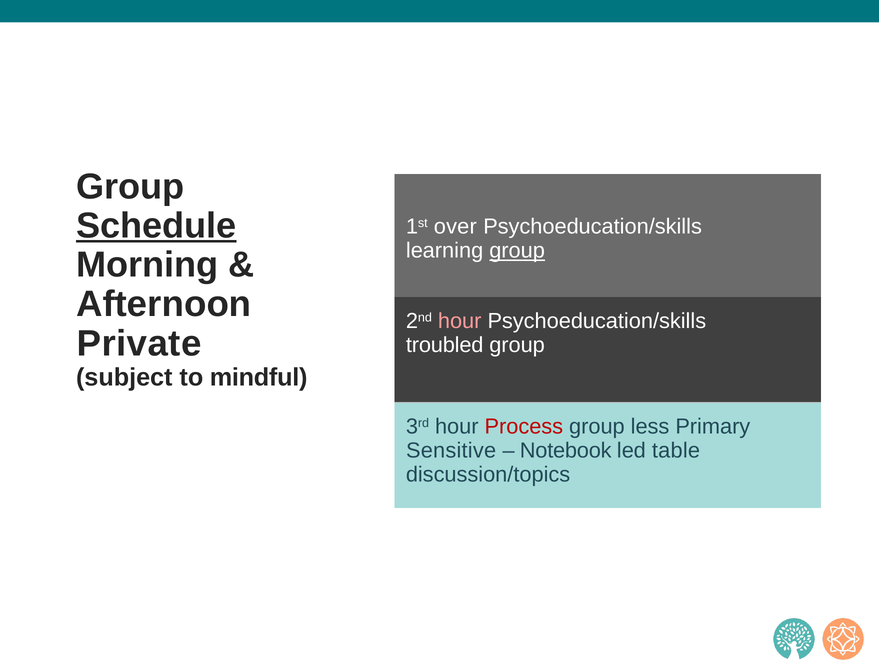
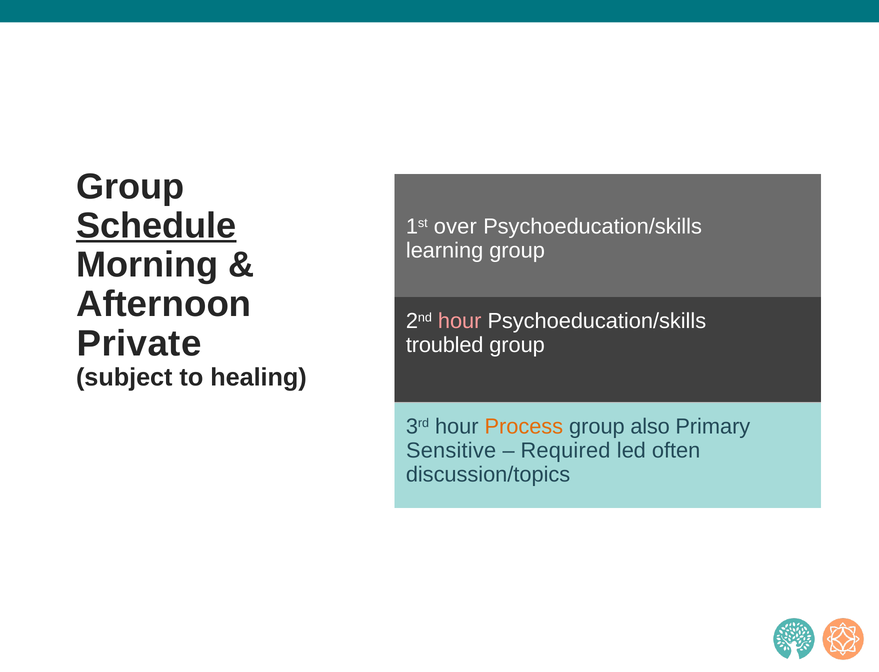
group at (517, 251) underline: present -> none
mindful: mindful -> healing
Process colour: red -> orange
less: less -> also
Notebook: Notebook -> Required
table: table -> often
